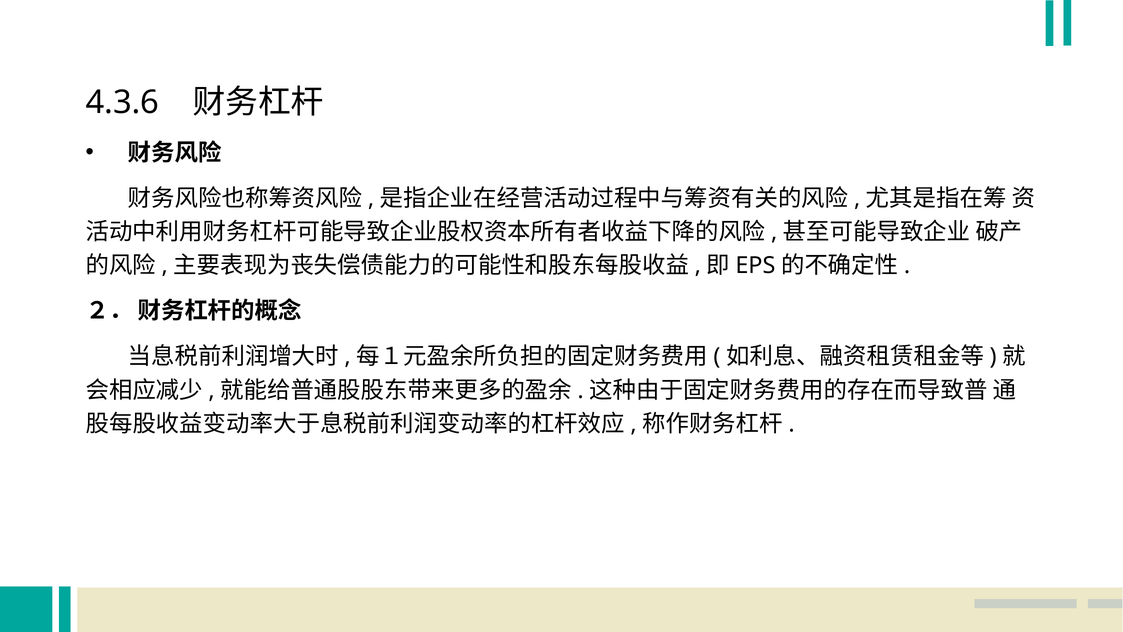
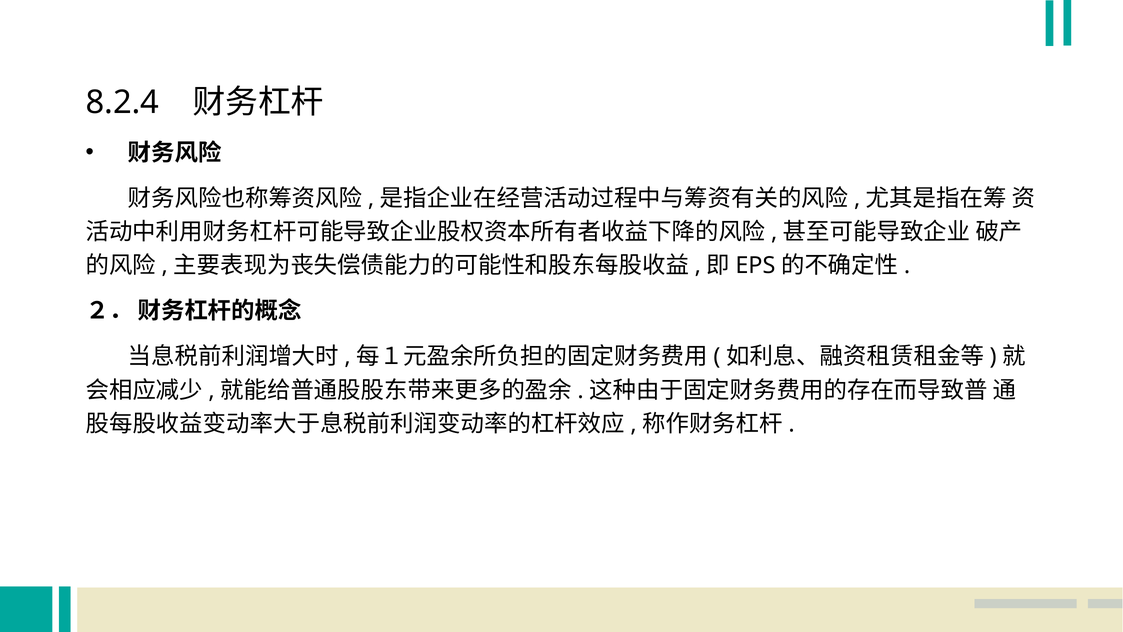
4.3.6: 4.3.6 -> 8.2.4
